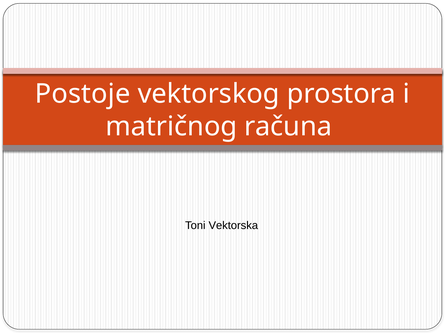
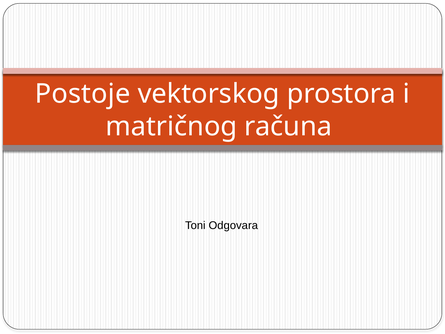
Vektorska: Vektorska -> Odgovara
